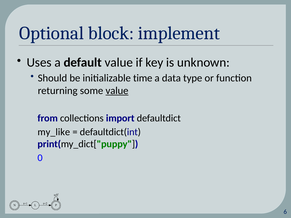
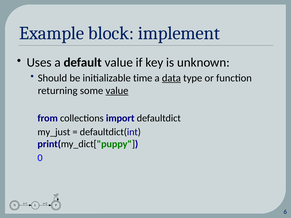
Optional: Optional -> Example
data underline: none -> present
my_like: my_like -> my_just
